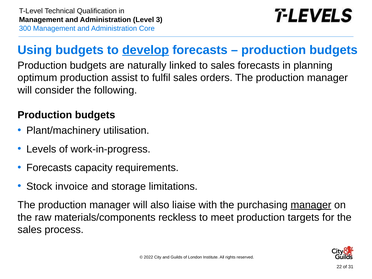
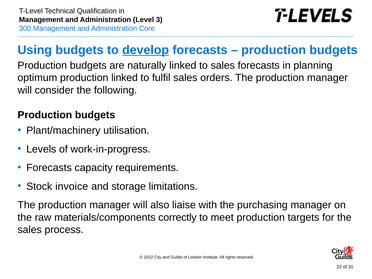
production assist: assist -> linked
manager at (311, 205) underline: present -> none
reckless: reckless -> correctly
